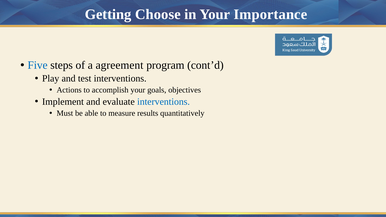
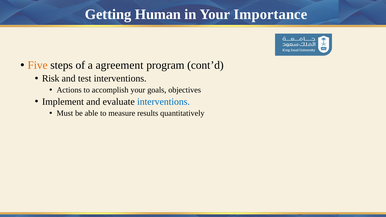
Choose: Choose -> Human
Five colour: blue -> orange
Play: Play -> Risk
